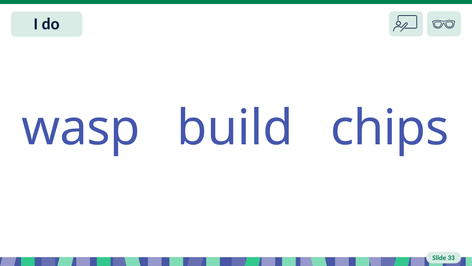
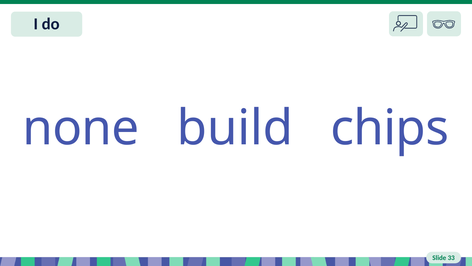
wasp: wasp -> none
